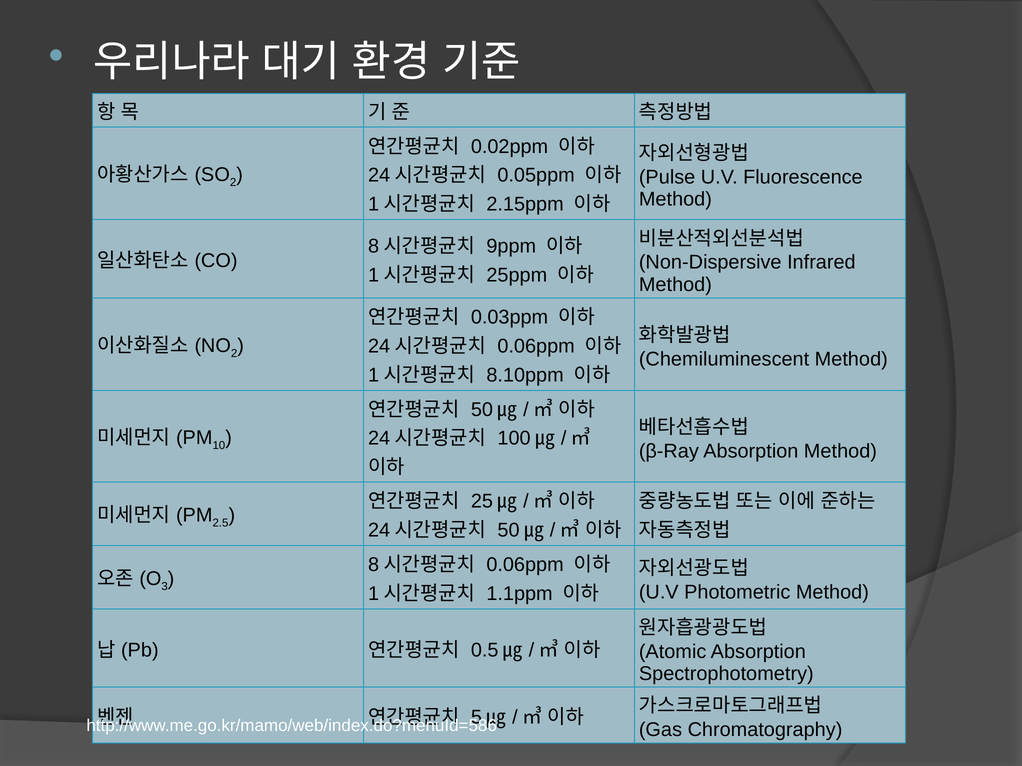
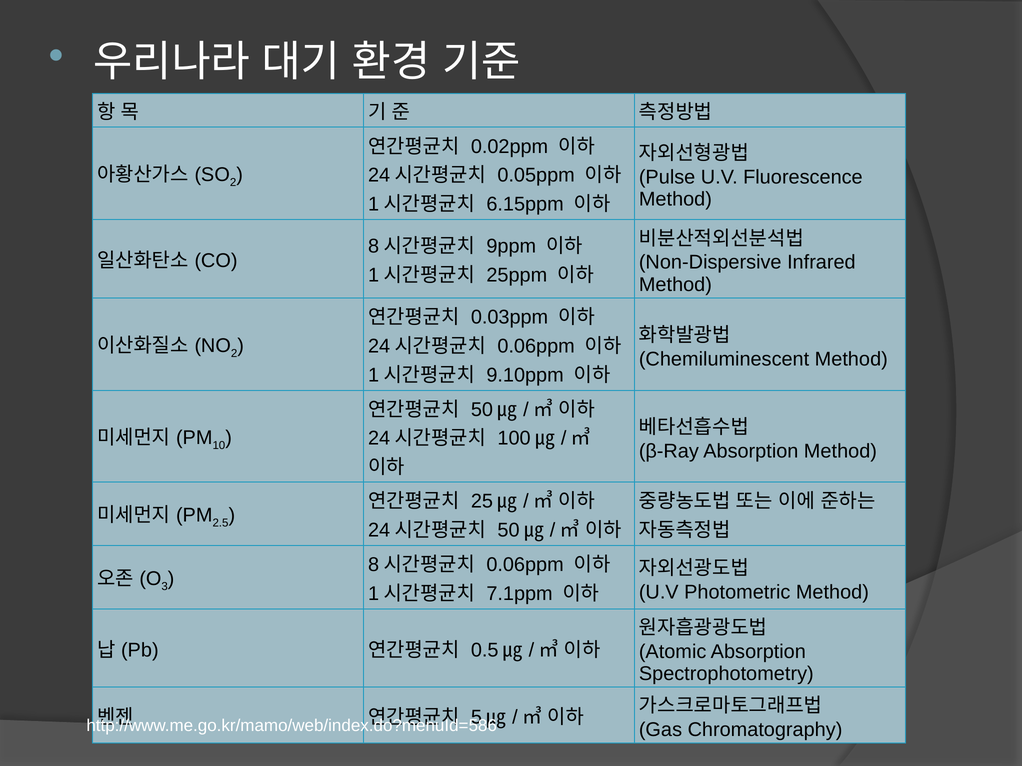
2.15ppm: 2.15ppm -> 6.15ppm
8.10ppm: 8.10ppm -> 9.10ppm
1.1ppm: 1.1ppm -> 7.1ppm
